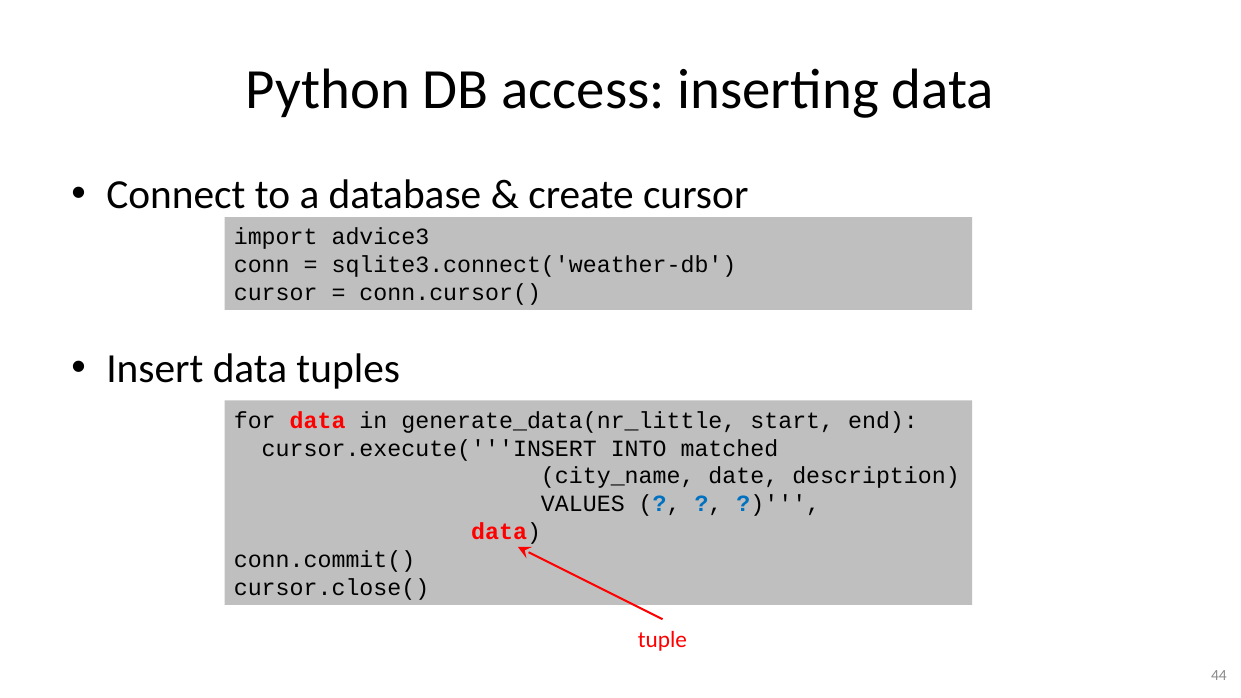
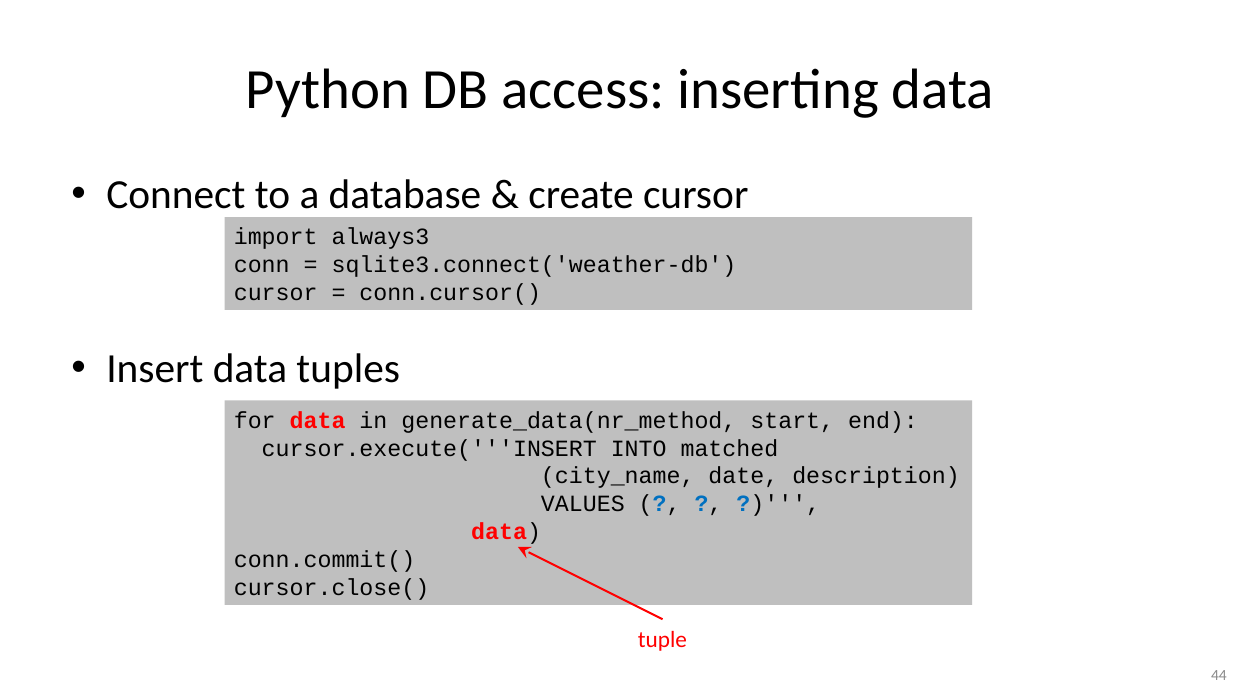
advice3: advice3 -> always3
generate_data(nr_little: generate_data(nr_little -> generate_data(nr_method
